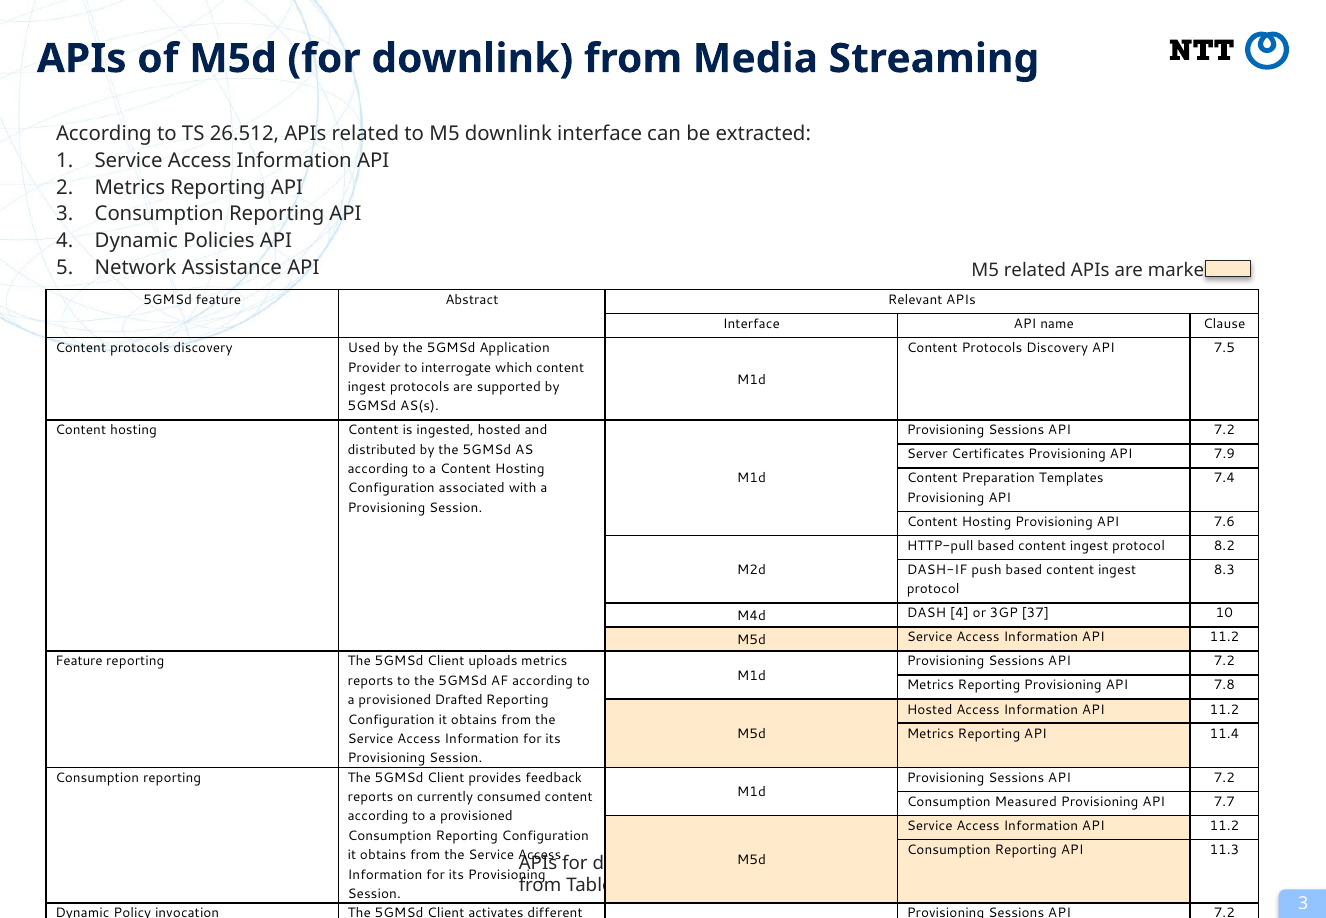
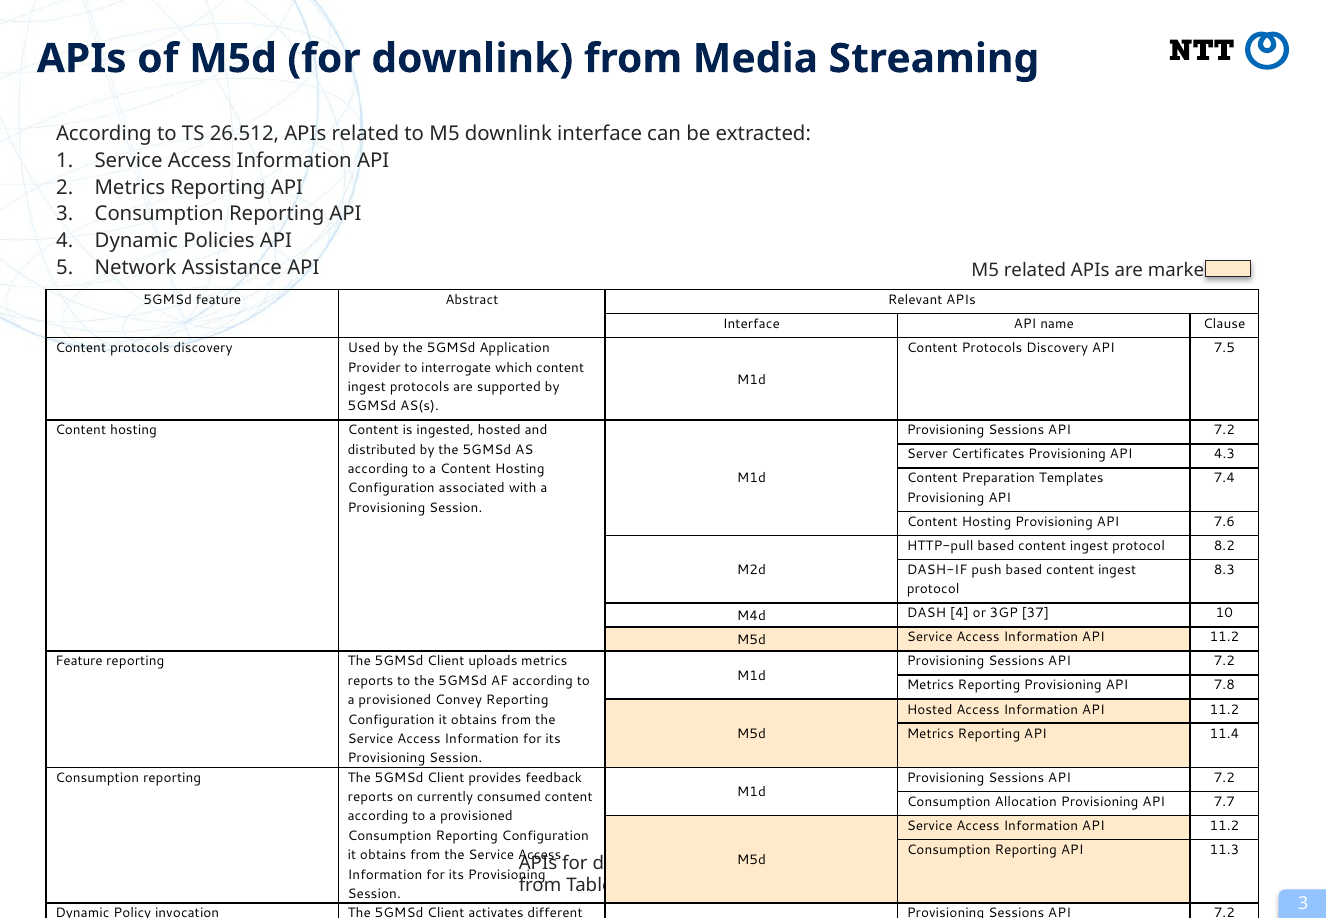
Certificates Provisioning API 7.9: 7.9 -> 4.3
Drafted: Drafted -> Convey
Measured: Measured -> Allocation
